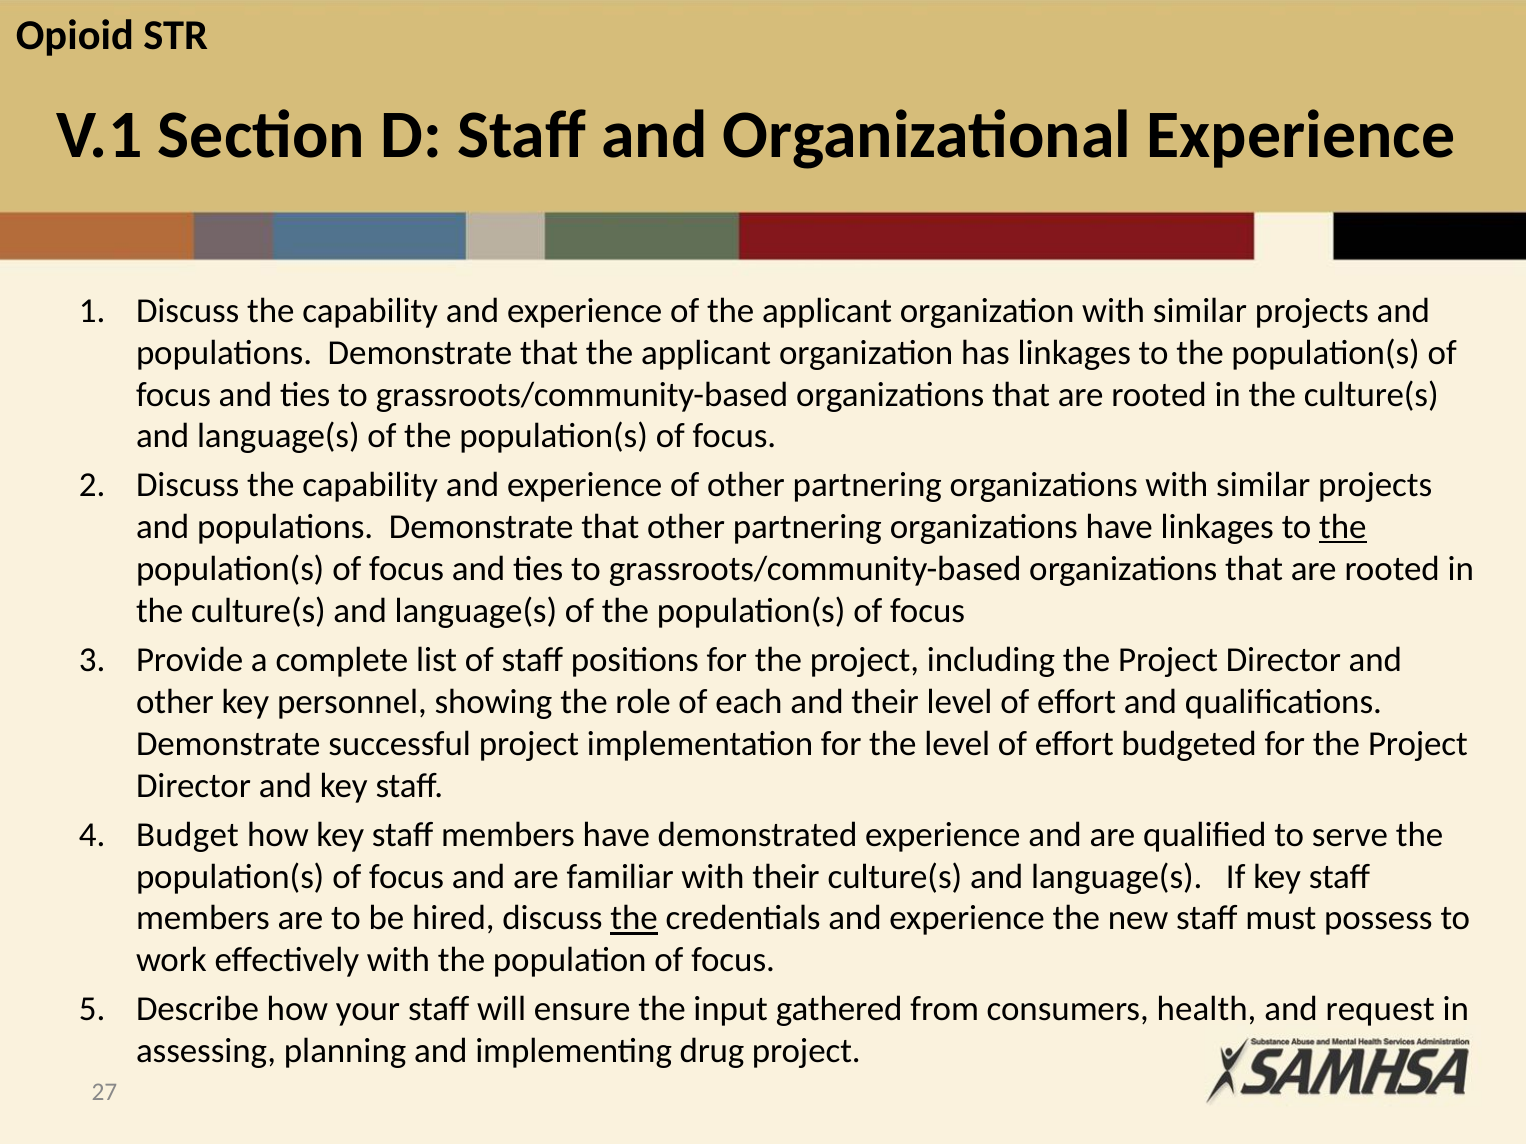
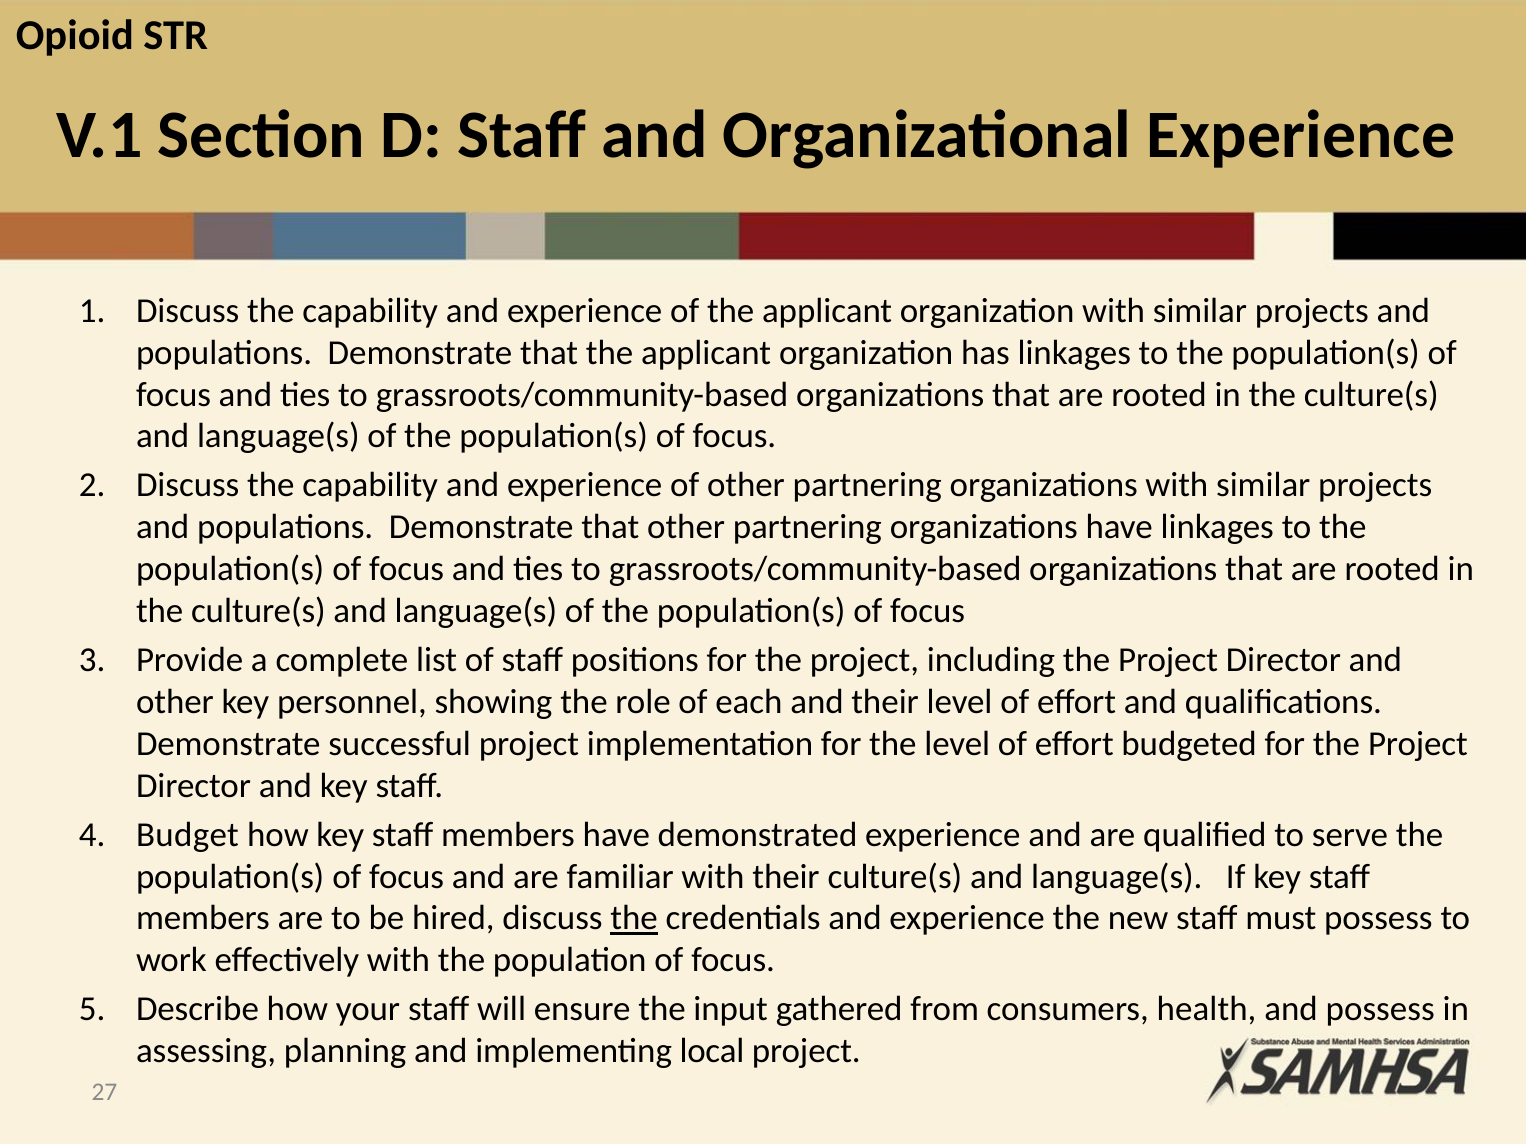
the at (1343, 527) underline: present -> none
and request: request -> possess
drug: drug -> local
